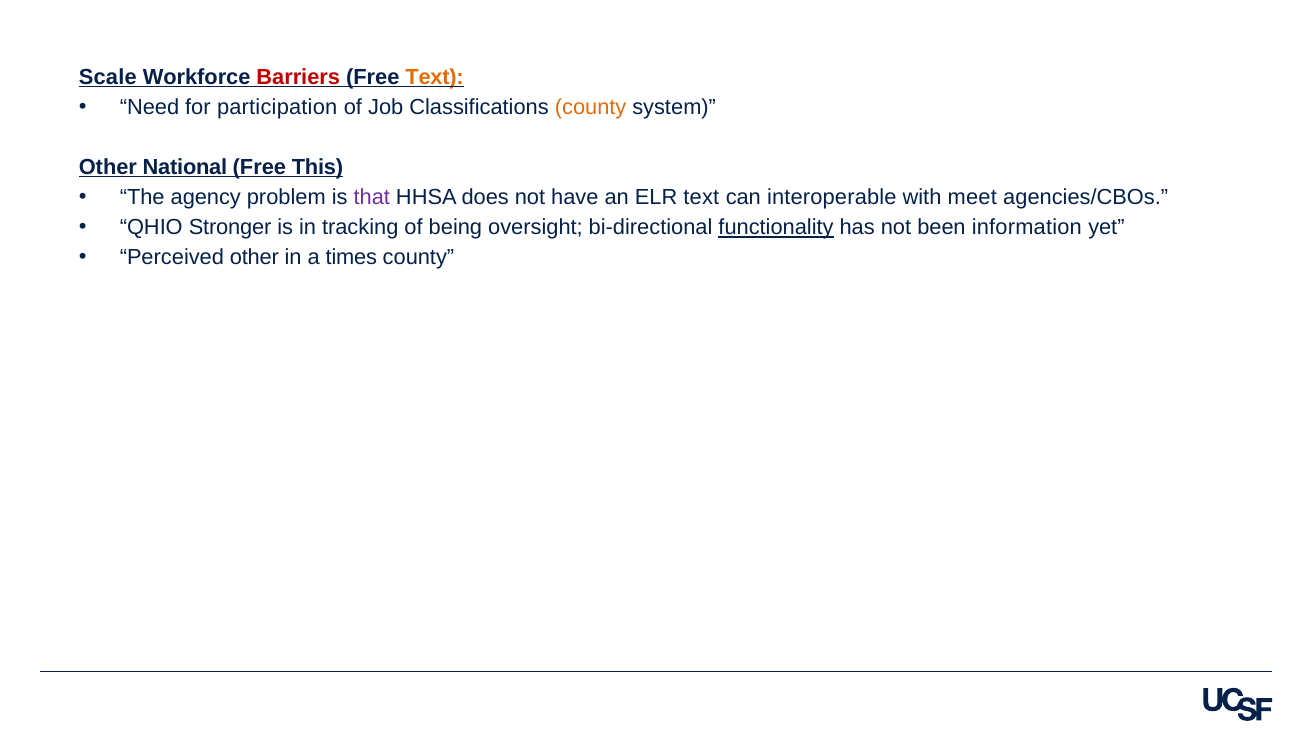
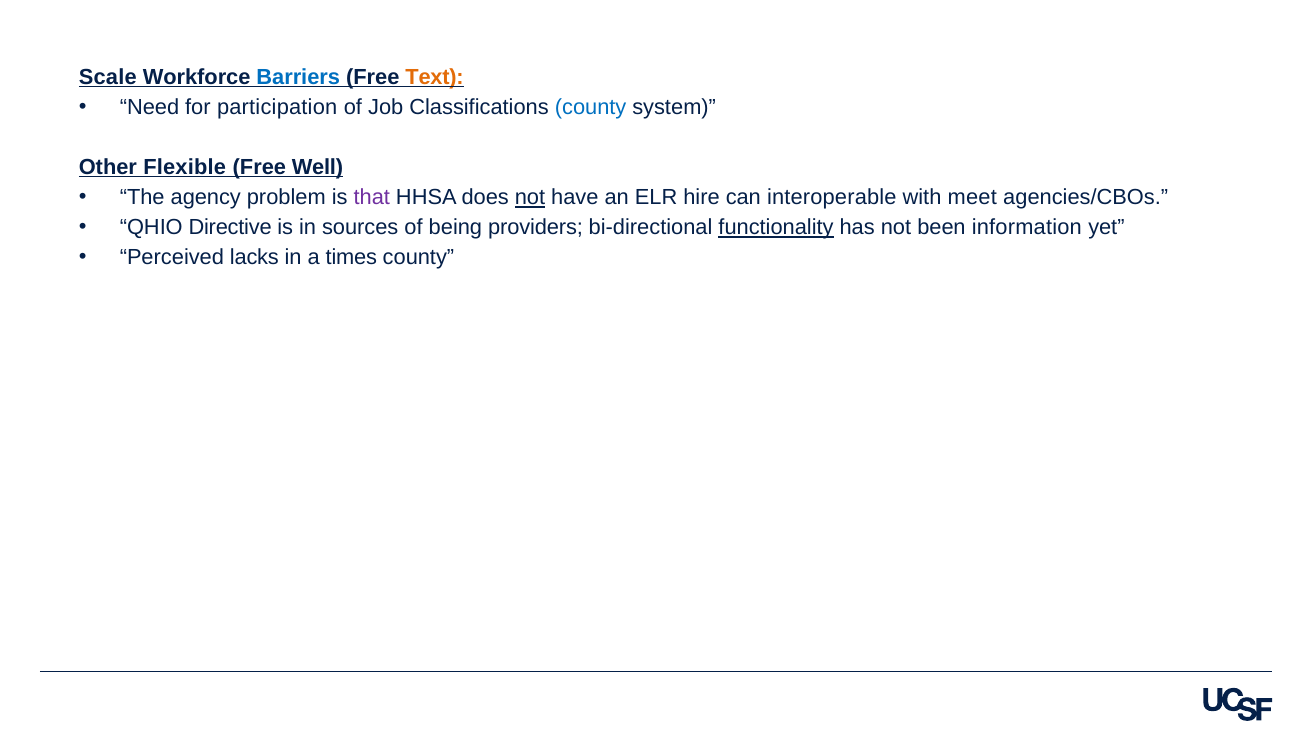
Barriers colour: red -> blue
county at (591, 107) colour: orange -> blue
National: National -> Flexible
This: This -> Well
not at (530, 198) underline: none -> present
ELR text: text -> hire
Stronger: Stronger -> Directive
tracking: tracking -> sources
oversight: oversight -> providers
Perceived other: other -> lacks
